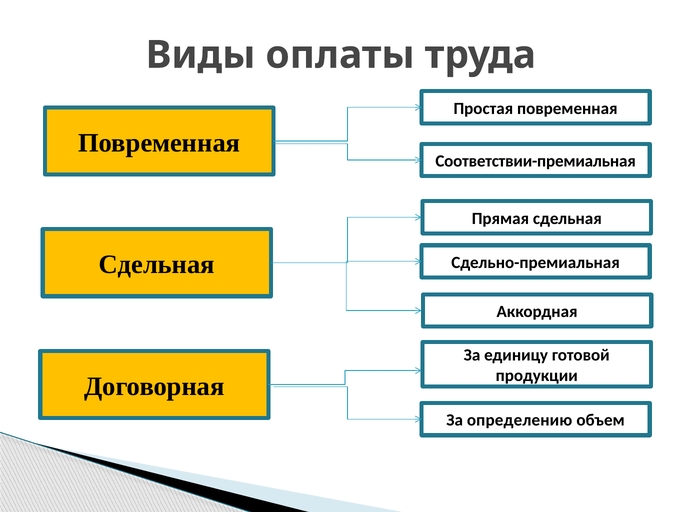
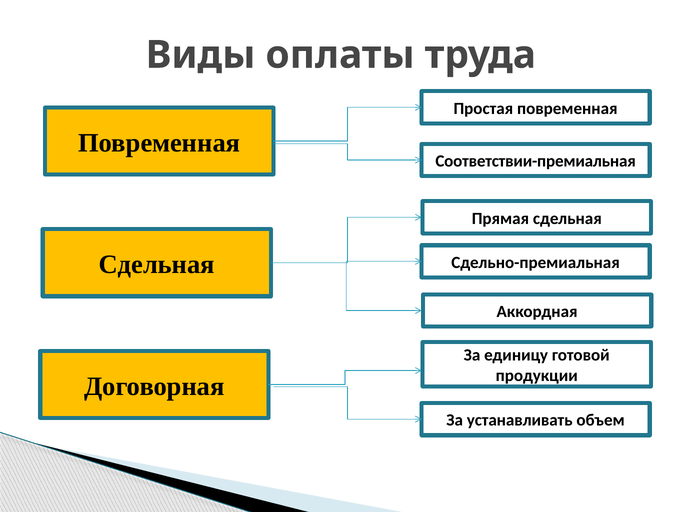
определению: определению -> устанавливать
